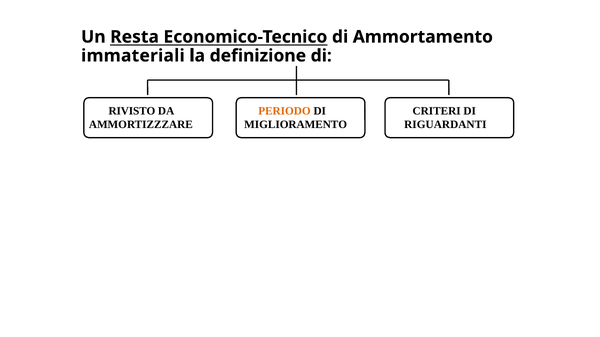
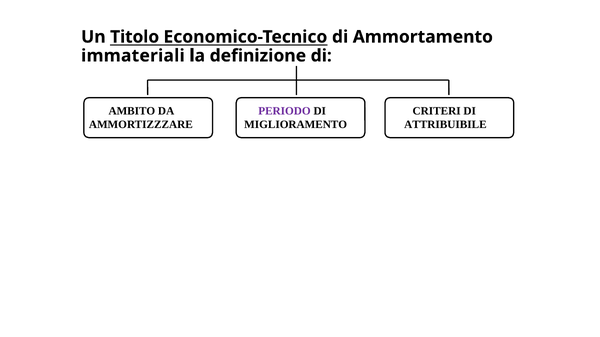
Resta: Resta -> Titolo
RIVISTO: RIVISTO -> AMBITO
PERIODO colour: orange -> purple
RIGUARDANTI: RIGUARDANTI -> ATTRIBUIBILE
